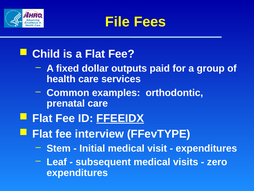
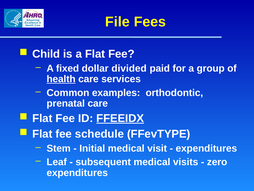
outputs: outputs -> divided
health underline: none -> present
interview: interview -> schedule
